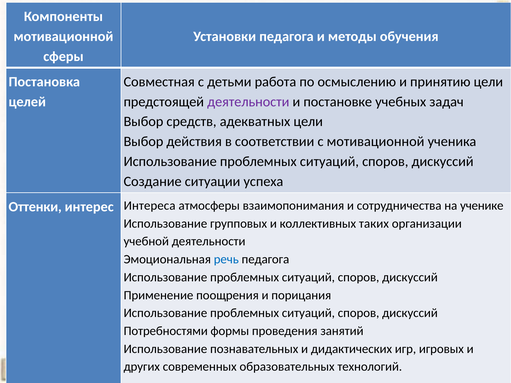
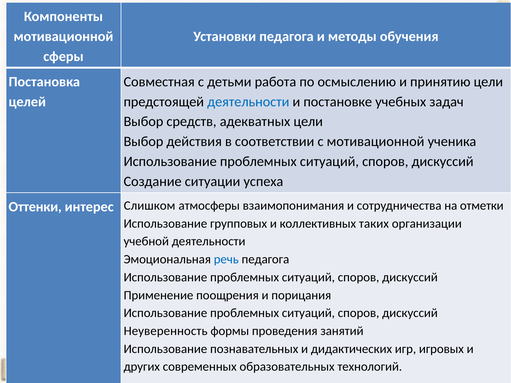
деятельности at (248, 102) colour: purple -> blue
Интереса: Интереса -> Слишком
ученике: ученике -> отметки
Потребностями: Потребностями -> Неуверенность
